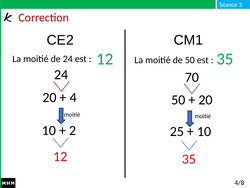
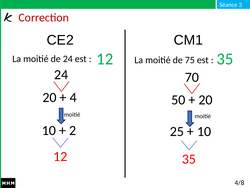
de 50: 50 -> 75
